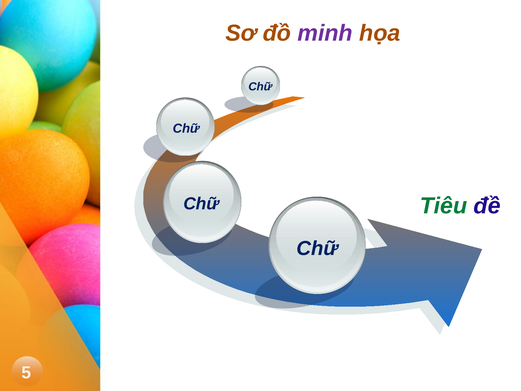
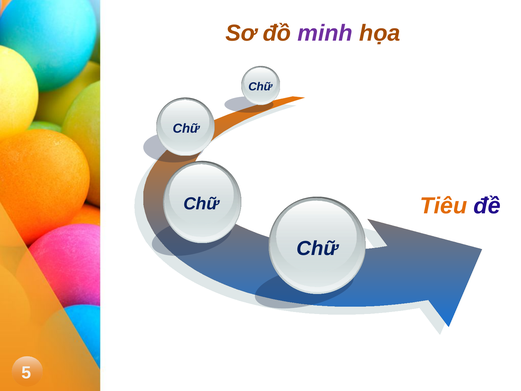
Tiêu colour: green -> orange
